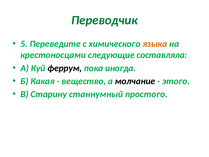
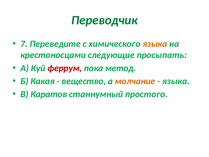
5: 5 -> 7
составляла: составляла -> просыпать
феррум colour: black -> red
иногда: иногда -> метод
молчание colour: black -> orange
этого at (176, 81): этого -> языка
Старину: Старину -> Каратов
